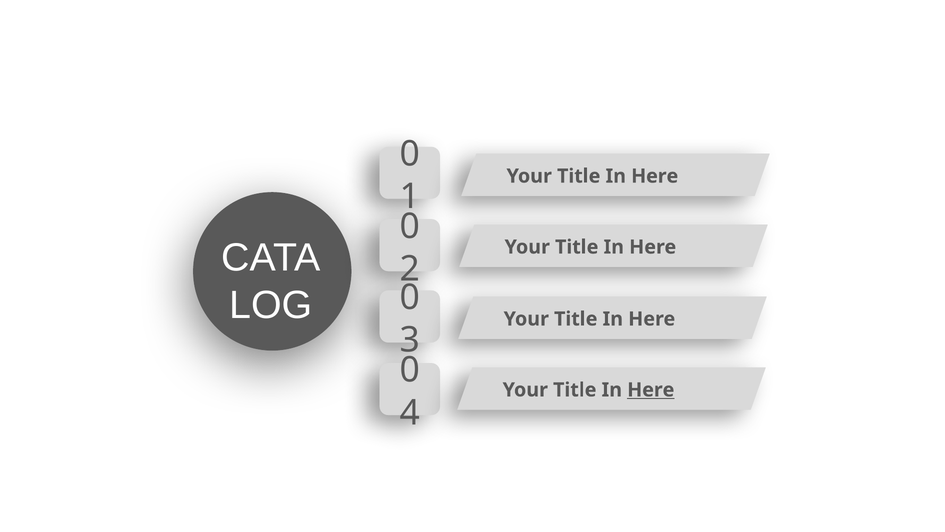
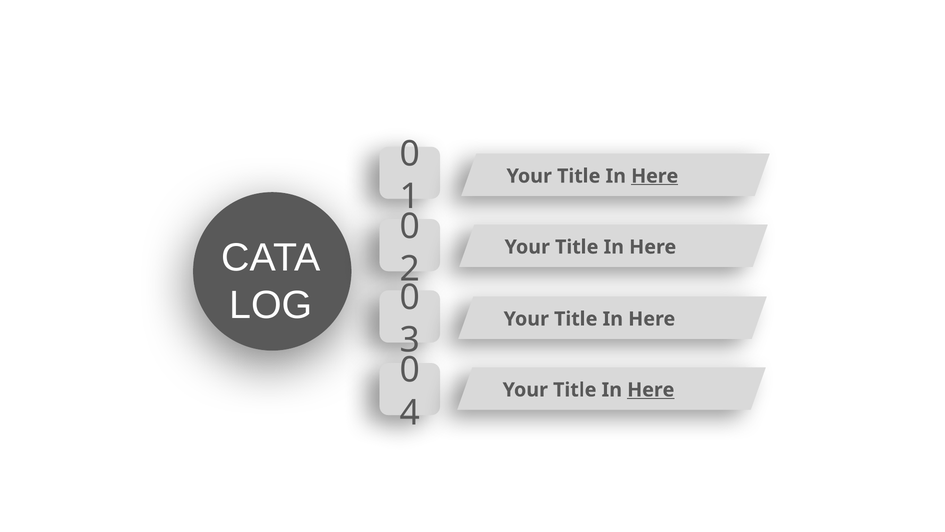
Here at (655, 176) underline: none -> present
